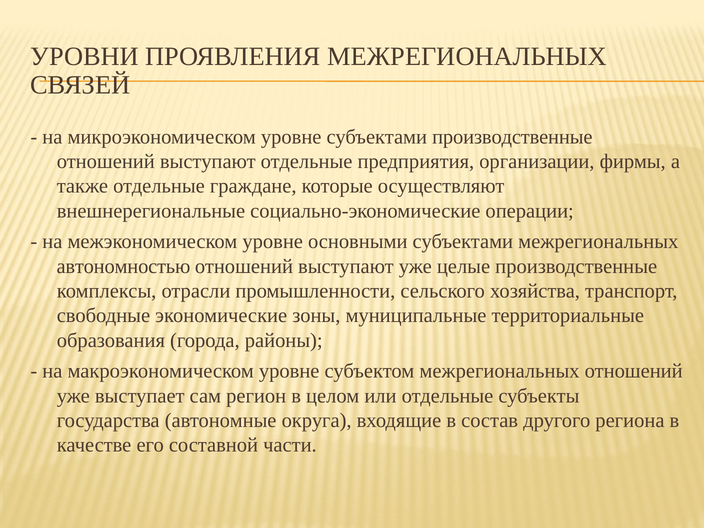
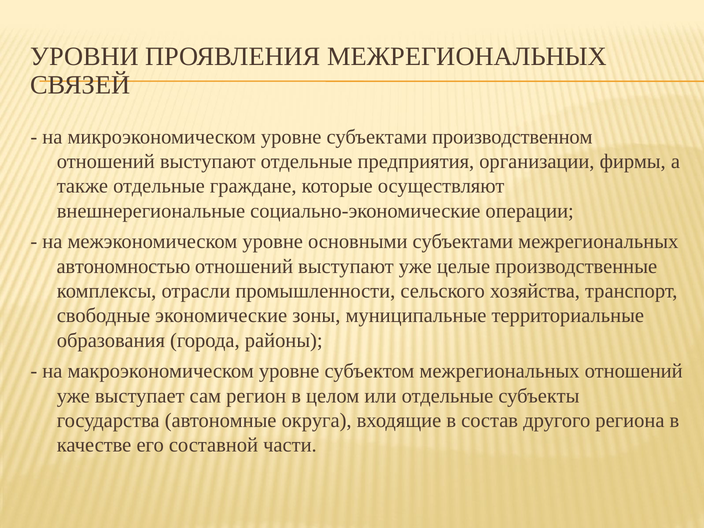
субъектами производственные: производственные -> производственном
